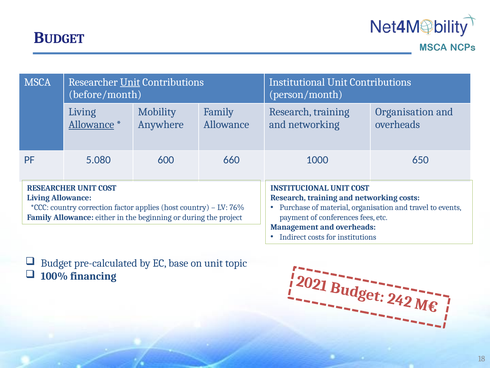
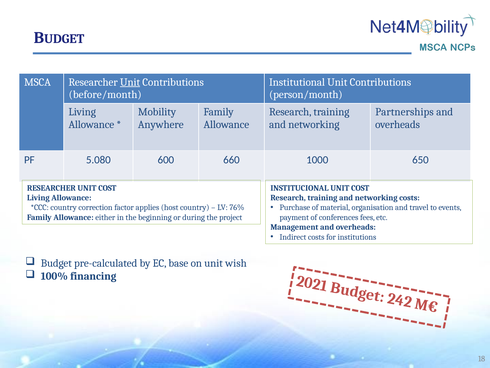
Organisation at (404, 112): Organisation -> Partnerships
Allowance at (91, 124) underline: present -> none
topic: topic -> wish
